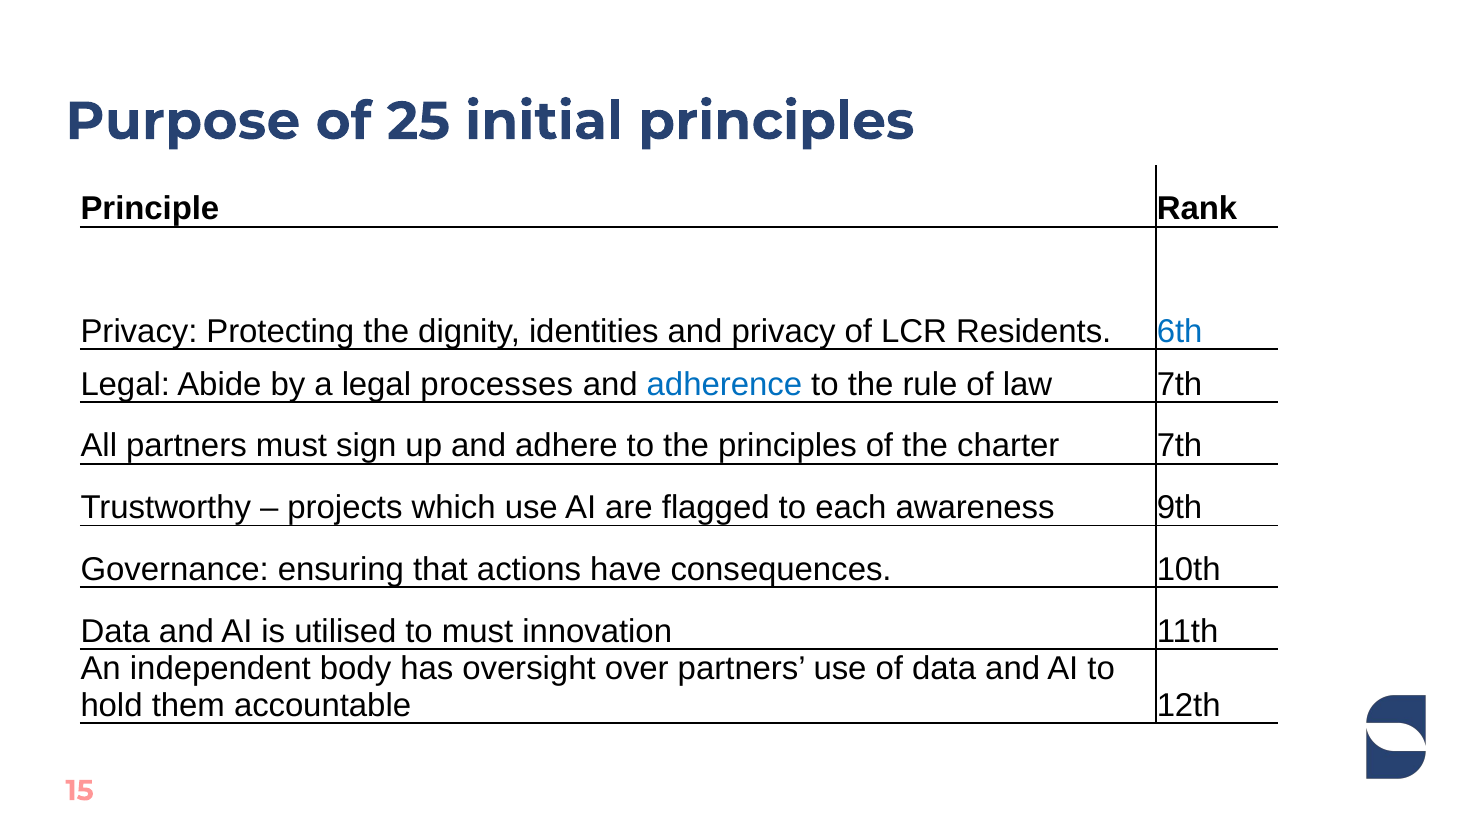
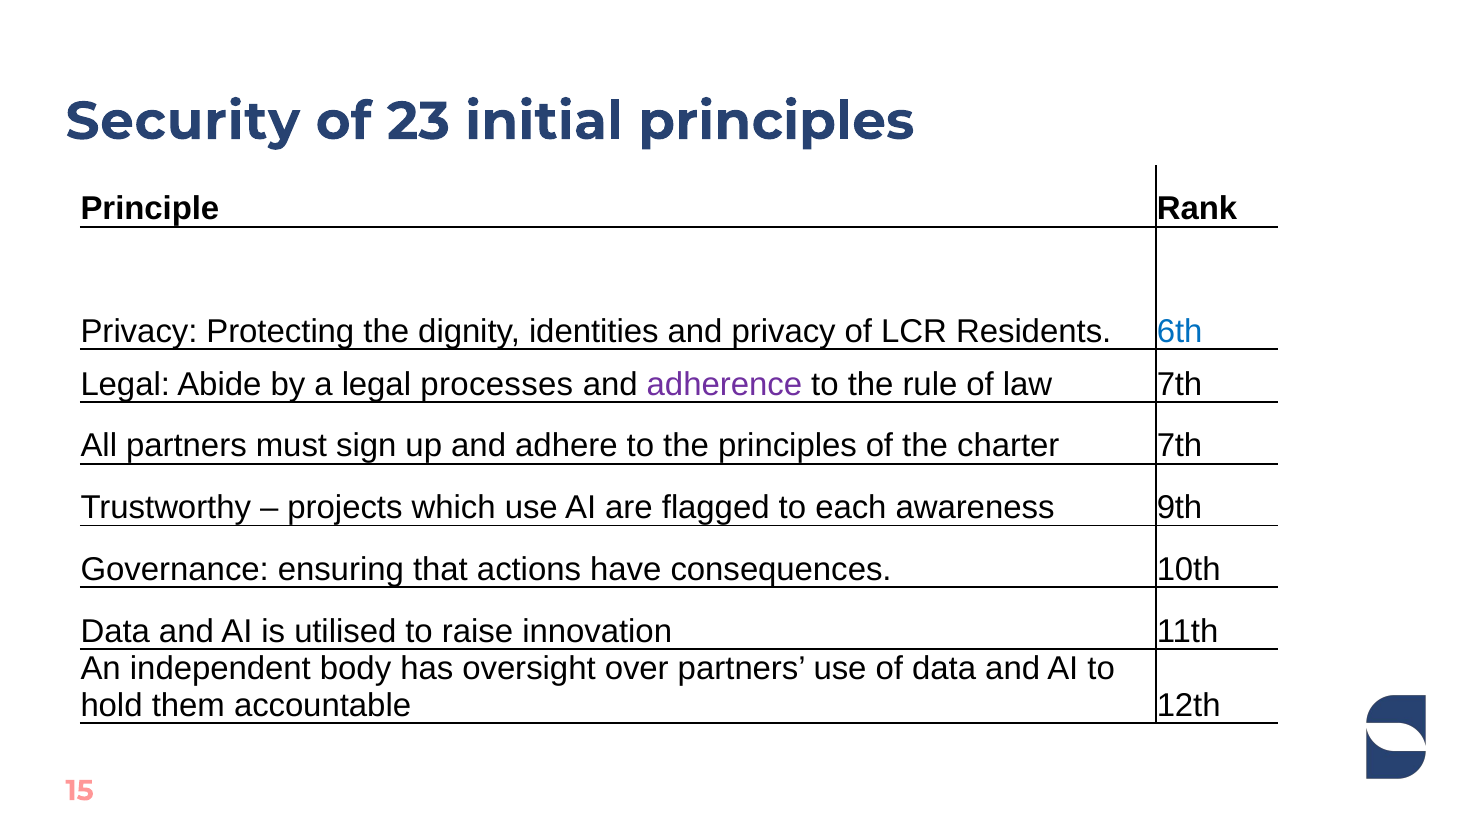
Purpose: Purpose -> Security
25: 25 -> 23
adherence colour: blue -> purple
to must: must -> raise
